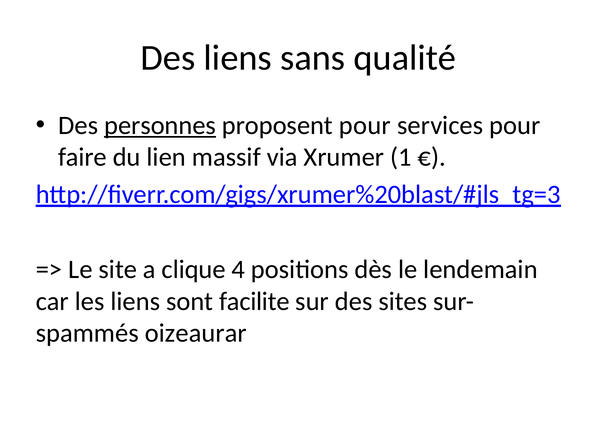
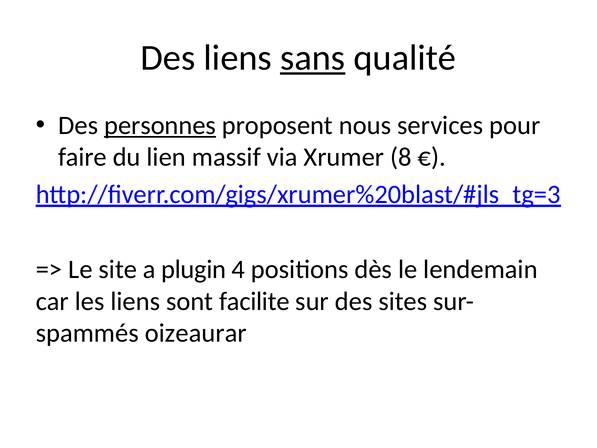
sans underline: none -> present
proposent pour: pour -> nous
1: 1 -> 8
clique: clique -> plugin
